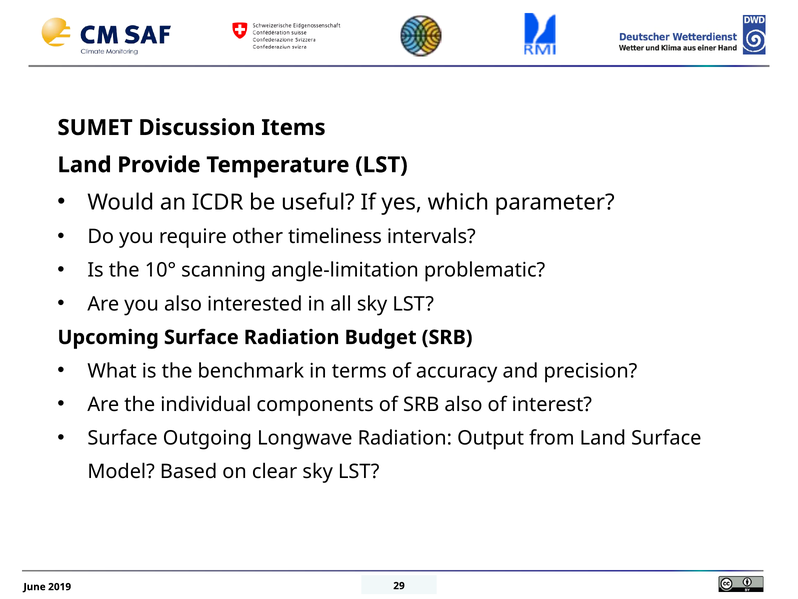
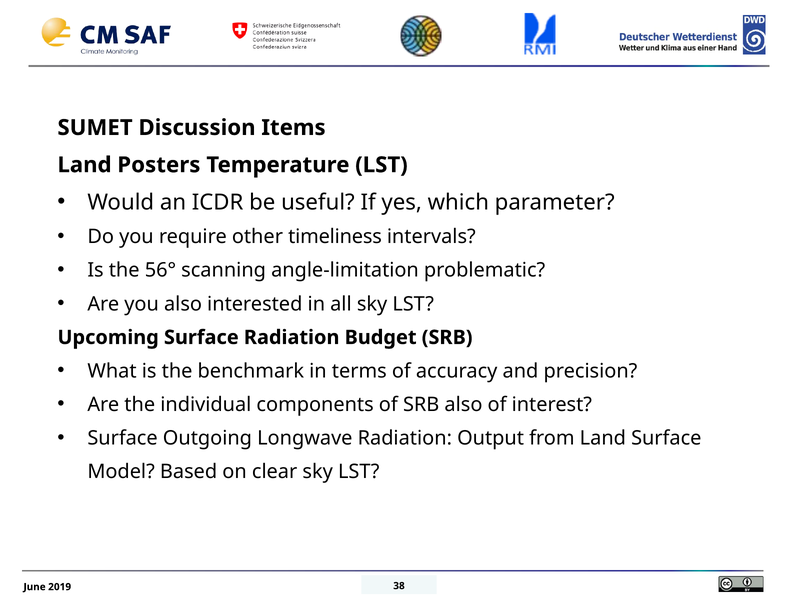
Provide: Provide -> Posters
10°: 10° -> 56°
29: 29 -> 38
